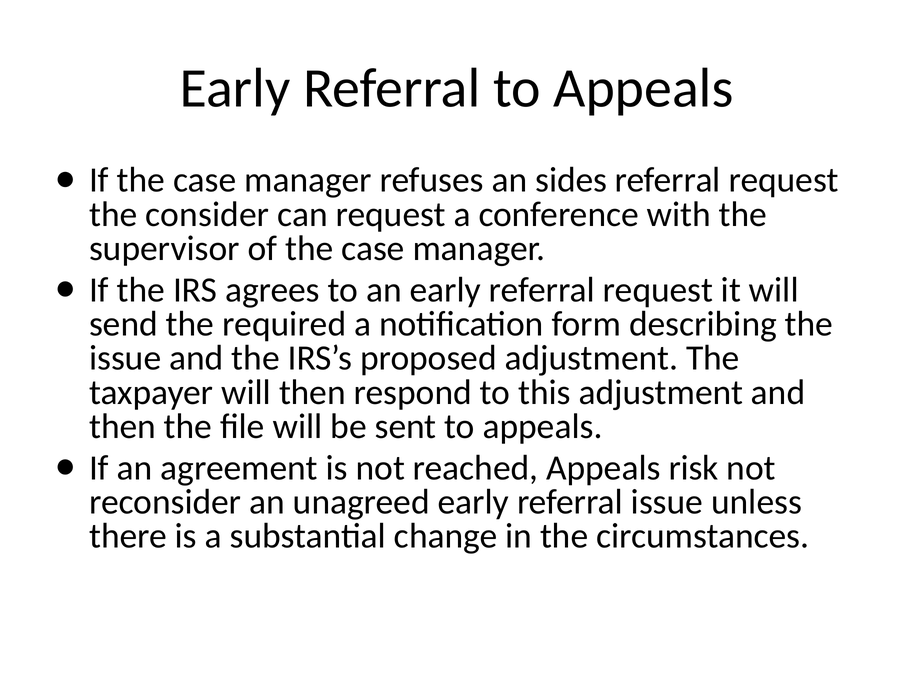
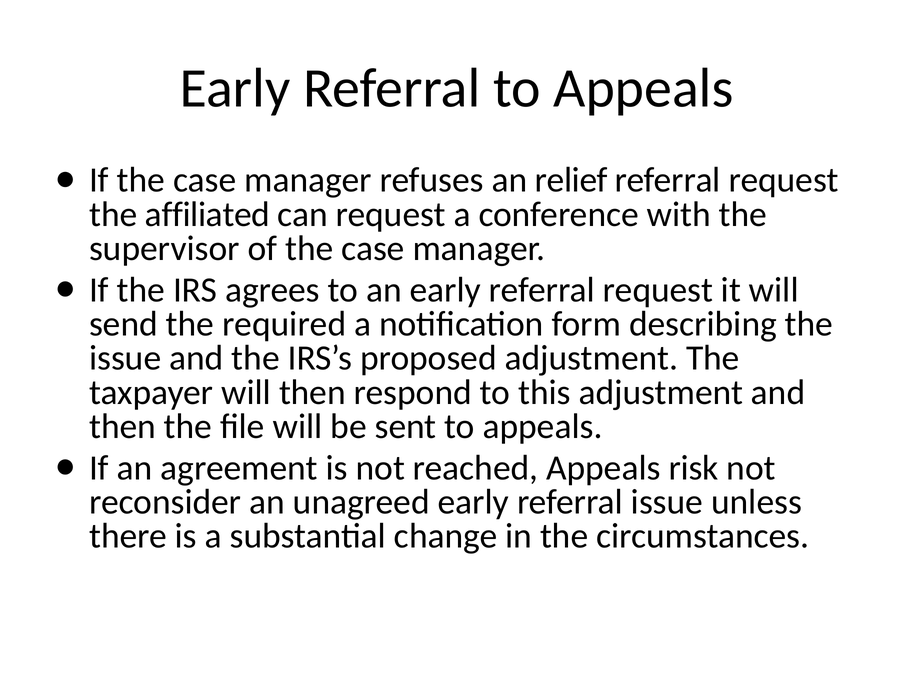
sides: sides -> relief
consider: consider -> affiliated
